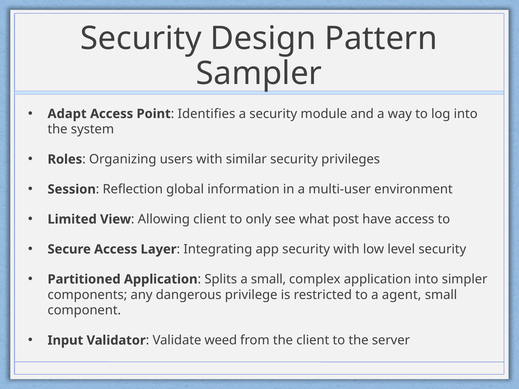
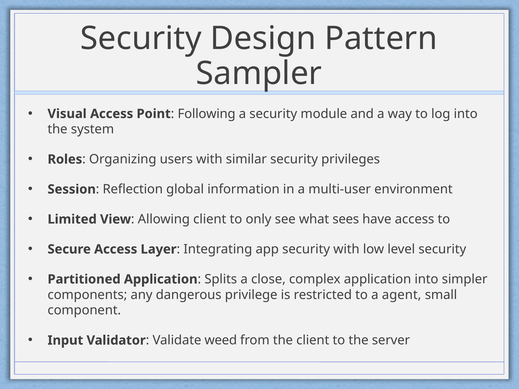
Adapt: Adapt -> Visual
Identifies: Identifies -> Following
post: post -> sees
a small: small -> close
